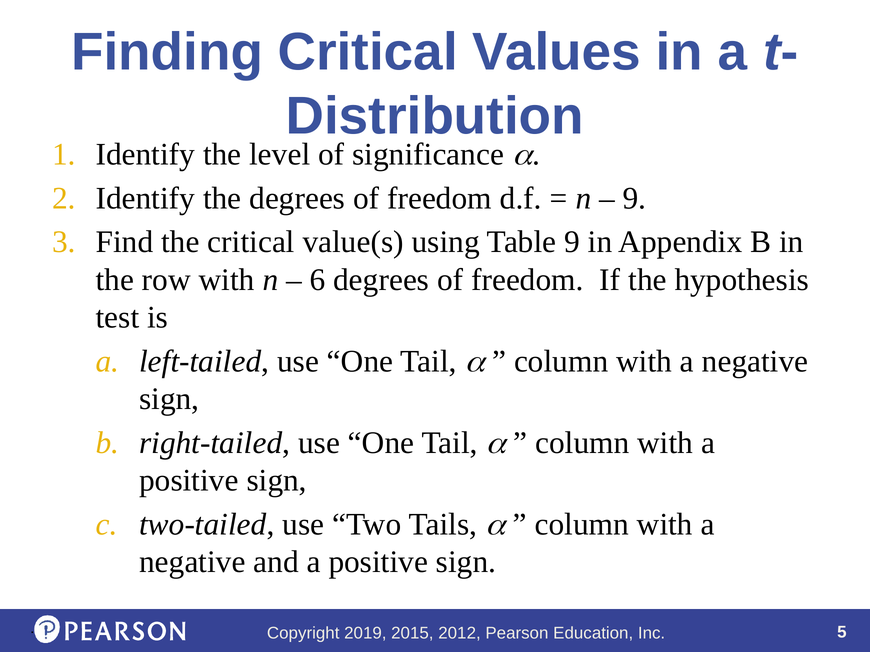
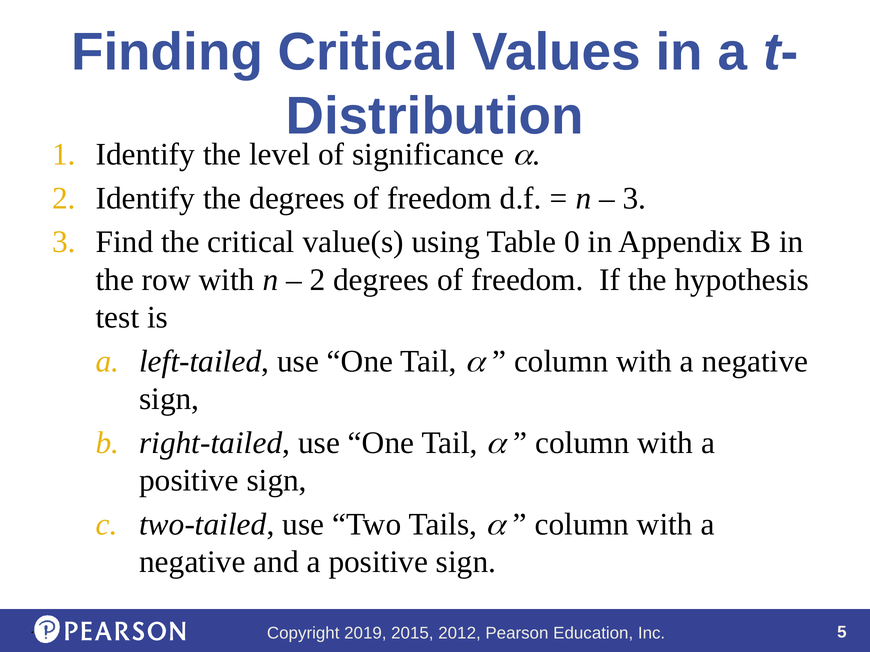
9 at (634, 198): 9 -> 3
Table 9: 9 -> 0
6 at (318, 280): 6 -> 2
